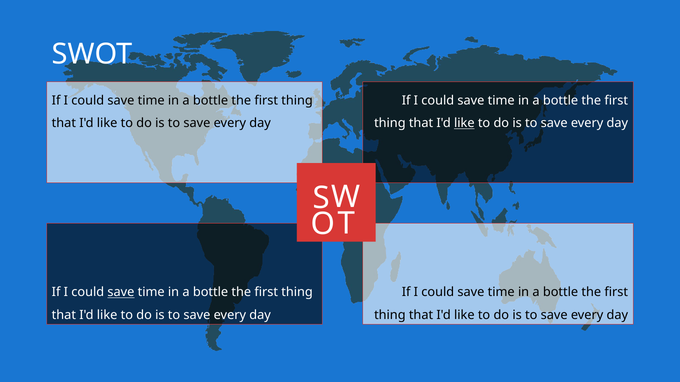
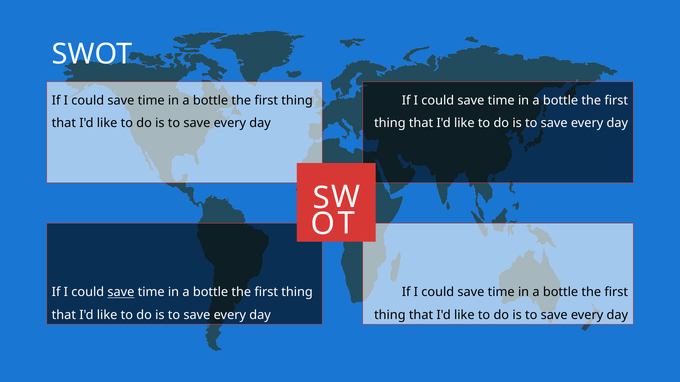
like at (464, 123) underline: present -> none
